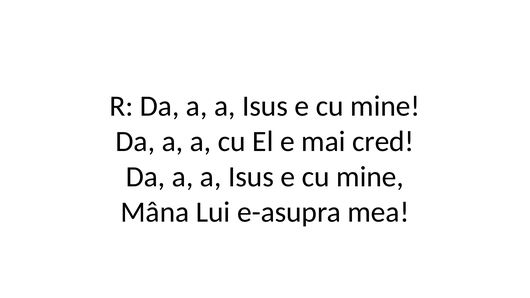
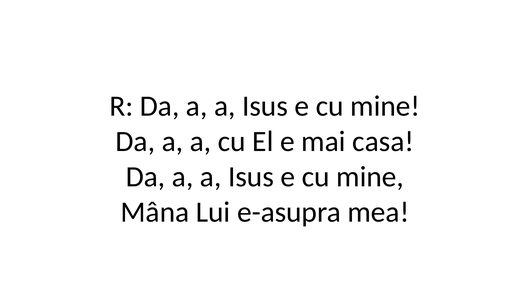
cred: cred -> casa
